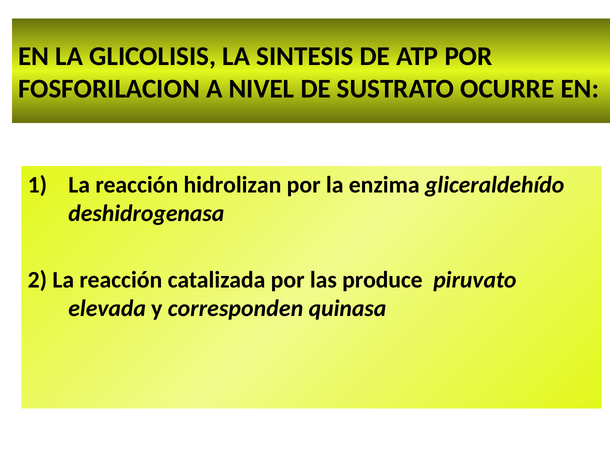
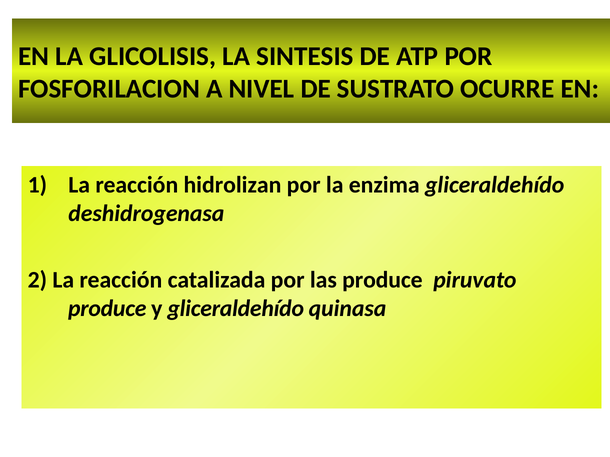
elevada at (107, 309): elevada -> produce
y corresponden: corresponden -> gliceraldehído
